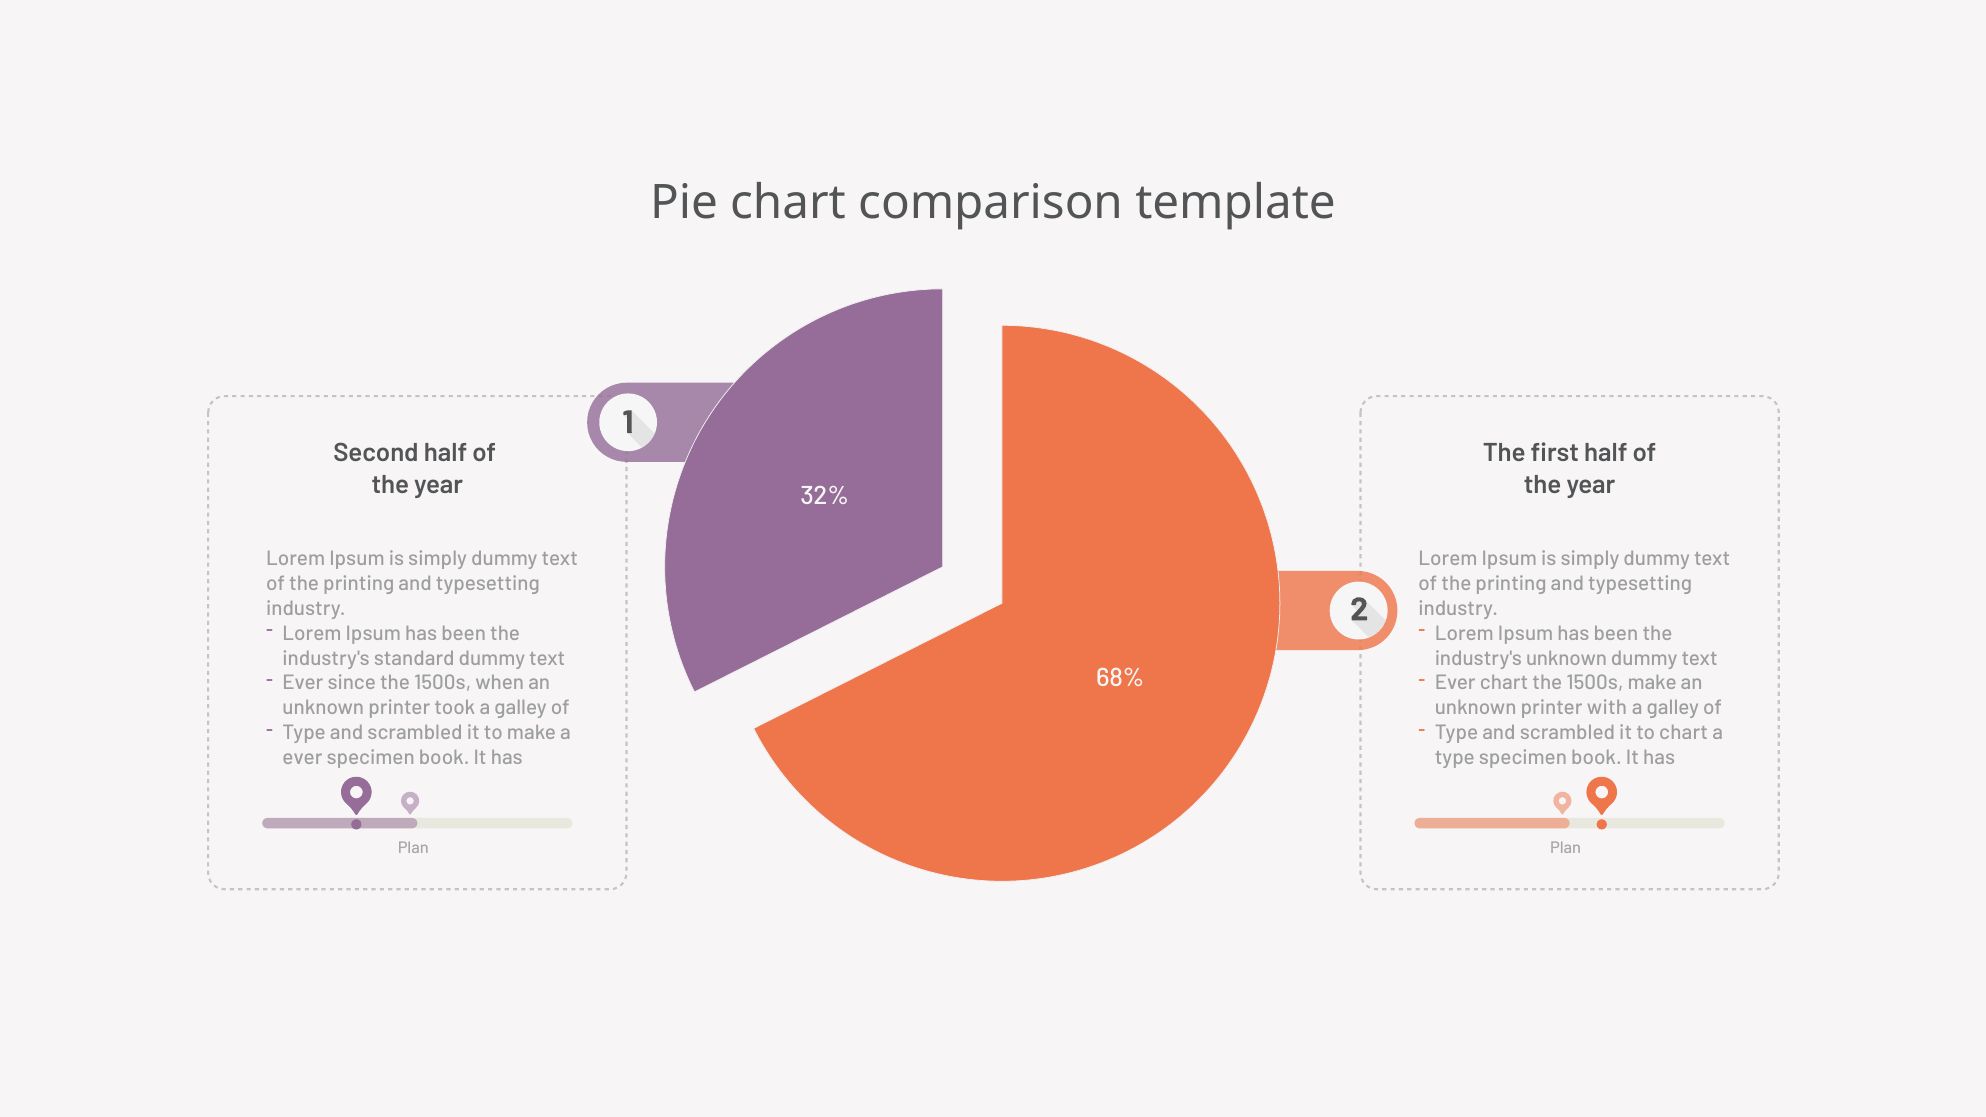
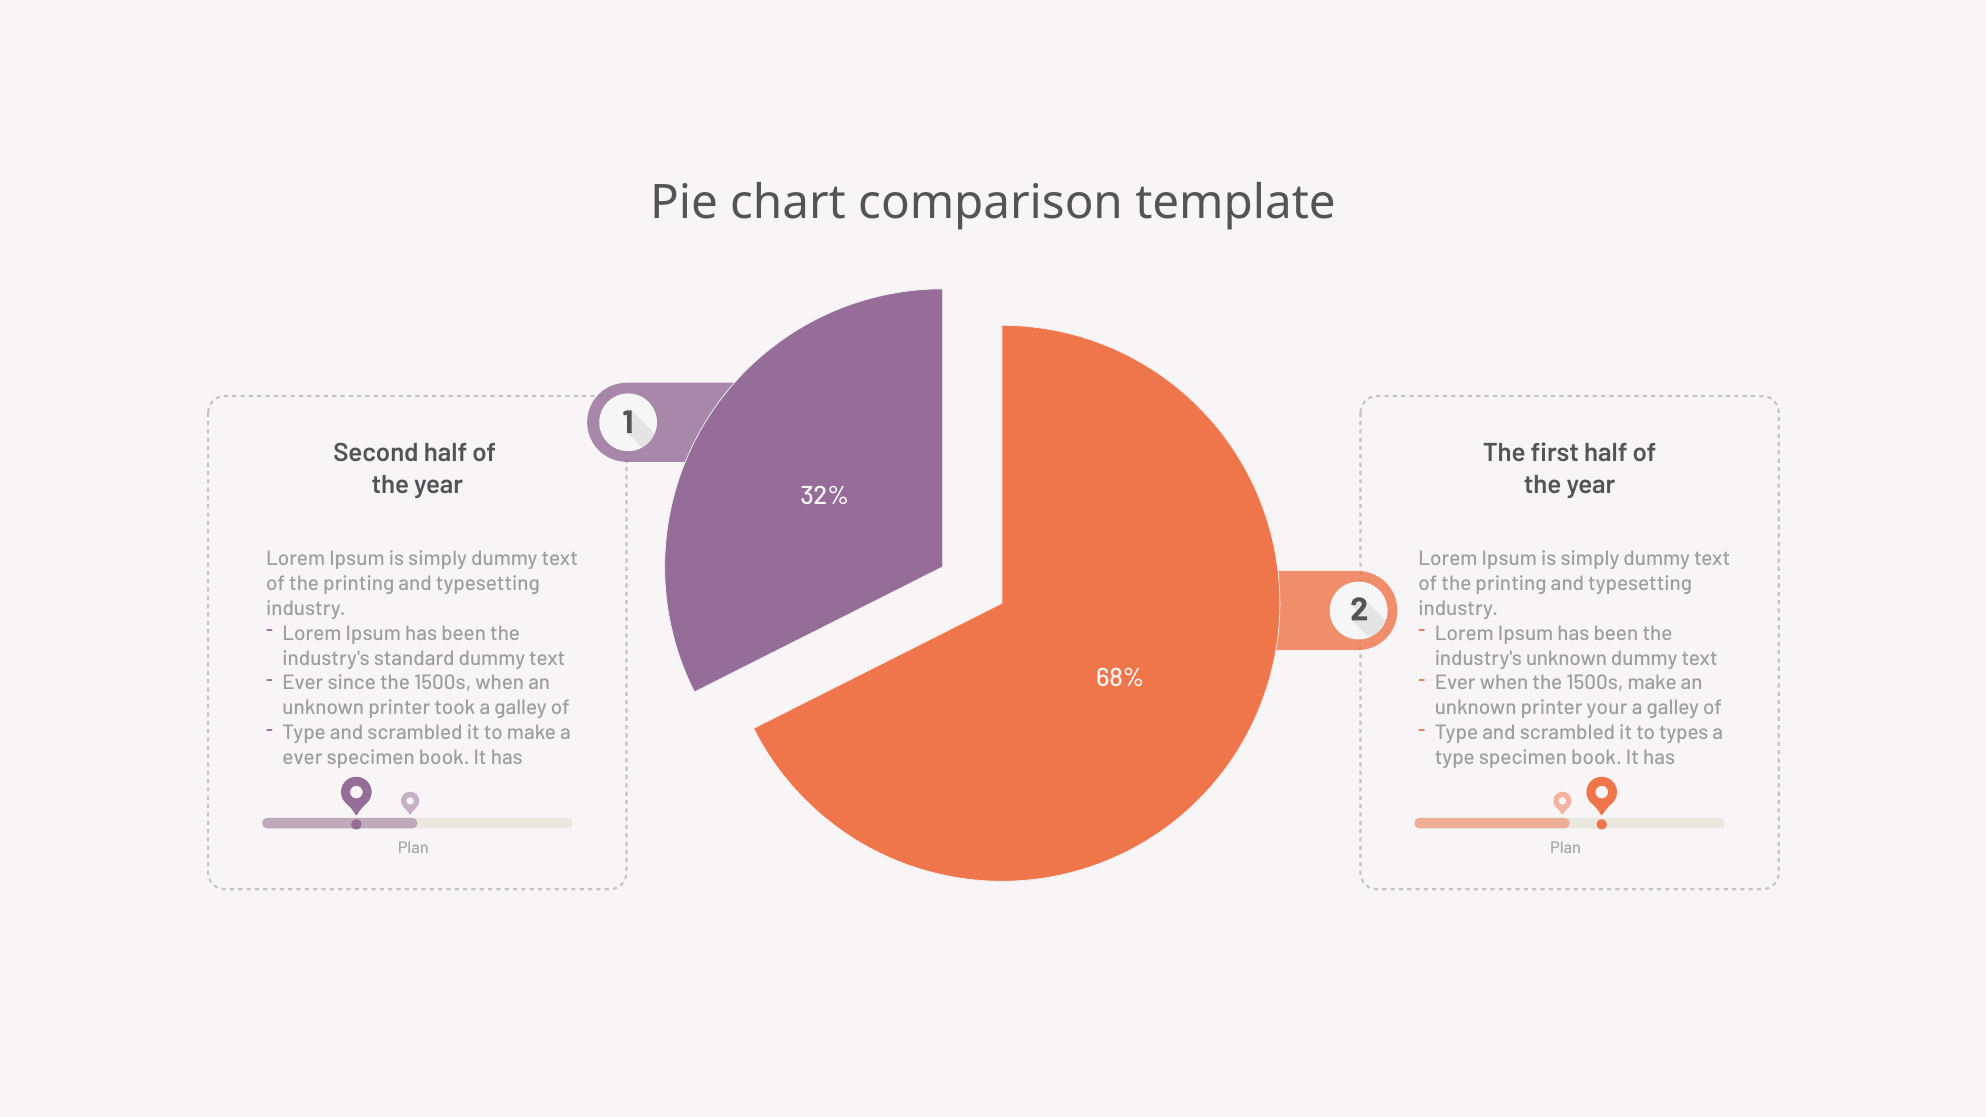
Ever chart: chart -> when
with: with -> your
to chart: chart -> types
